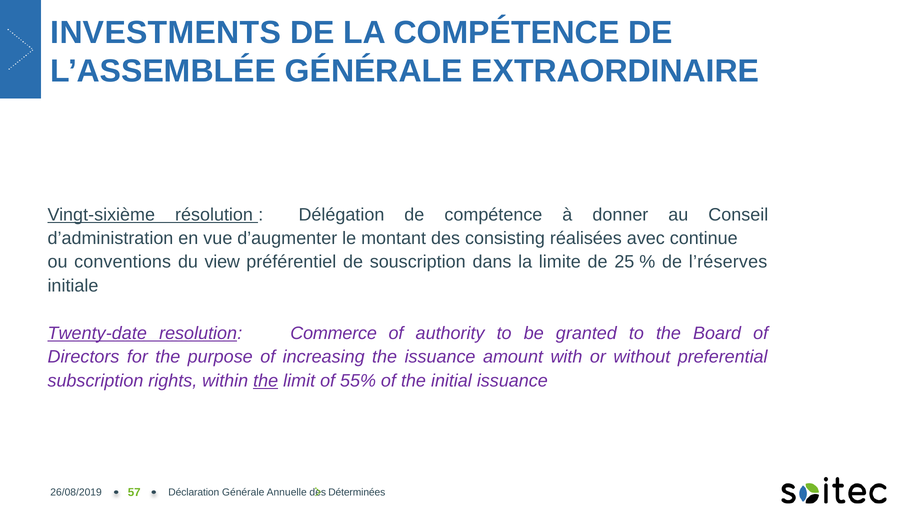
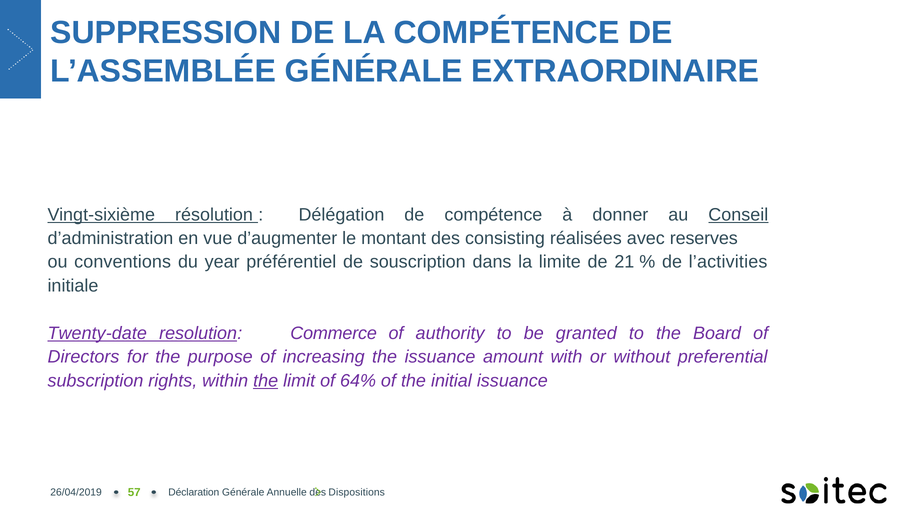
INVESTMENTS: INVESTMENTS -> SUPPRESSION
Conseil underline: none -> present
continue: continue -> reserves
view: view -> year
25: 25 -> 21
l’réserves: l’réserves -> l’activities
55%: 55% -> 64%
26/08/2019: 26/08/2019 -> 26/04/2019
Déterminées: Déterminées -> Dispositions
